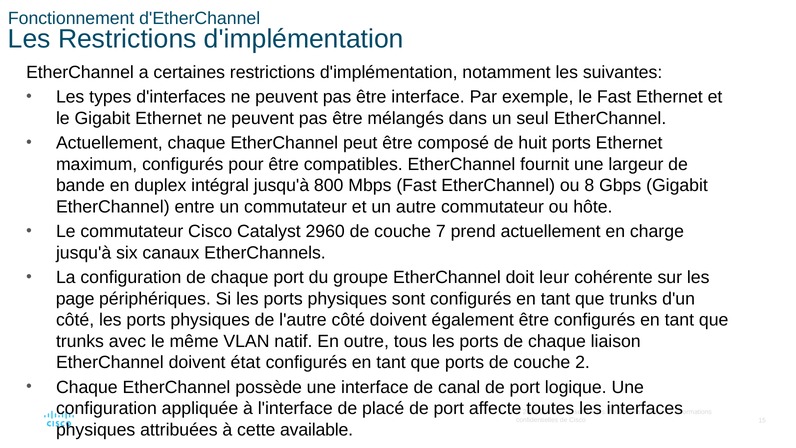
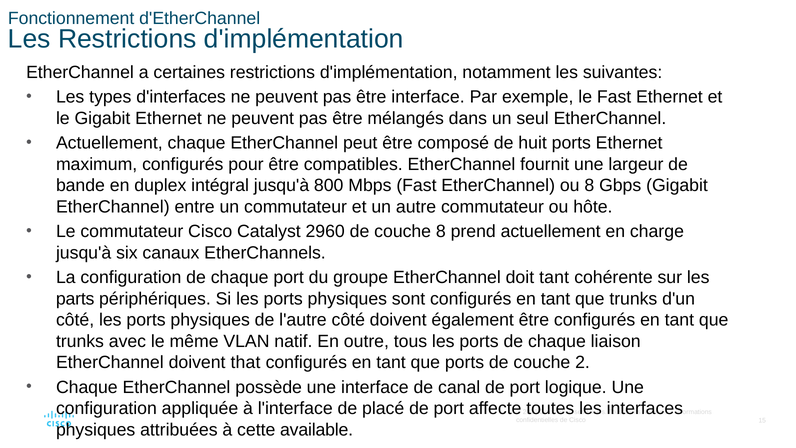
couche 7: 7 -> 8
doit leur: leur -> tant
page: page -> parts
état: état -> that
